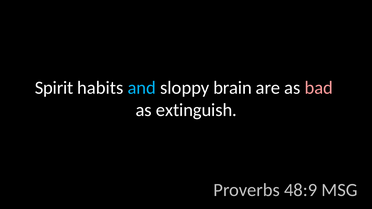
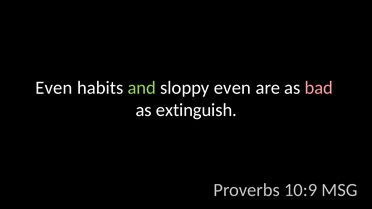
Spirit at (54, 88): Spirit -> Even
and colour: light blue -> light green
sloppy brain: brain -> even
48:9: 48:9 -> 10:9
